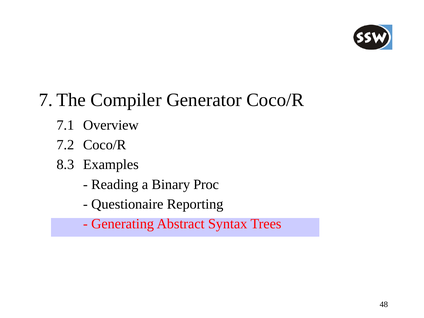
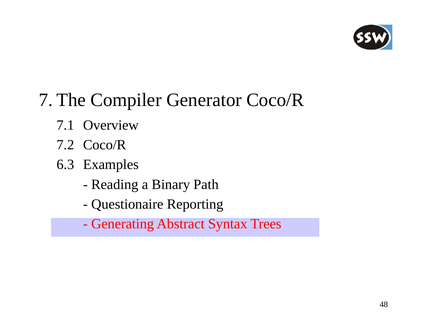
8.3: 8.3 -> 6.3
Proc: Proc -> Path
